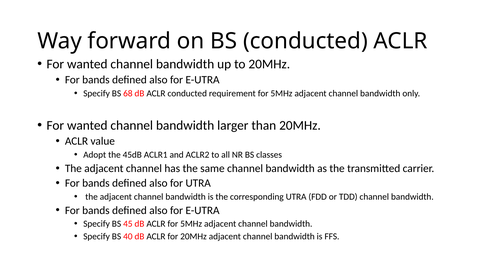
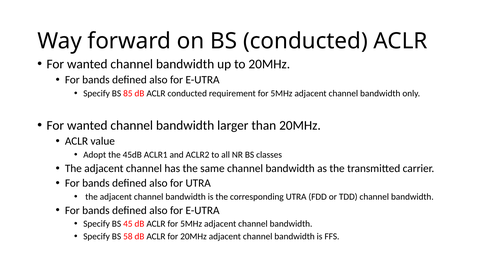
68: 68 -> 85
40: 40 -> 58
